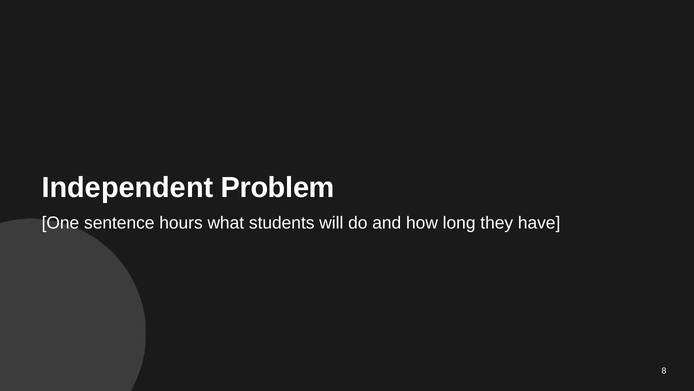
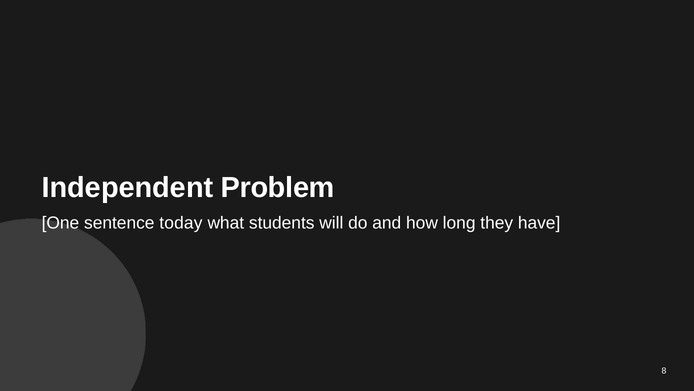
hours: hours -> today
